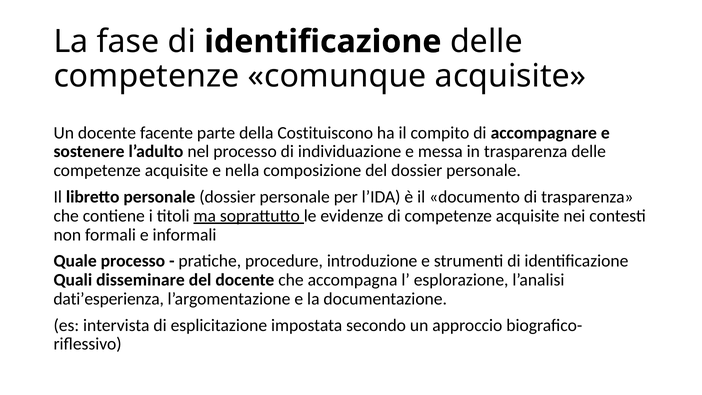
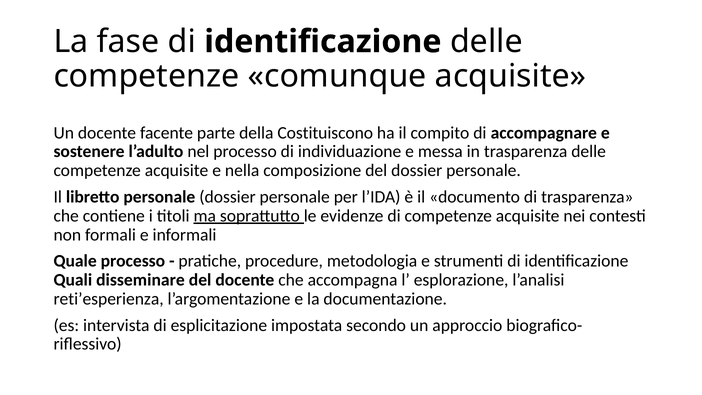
introduzione: introduzione -> metodologia
dati’esperienza: dati’esperienza -> reti’esperienza
